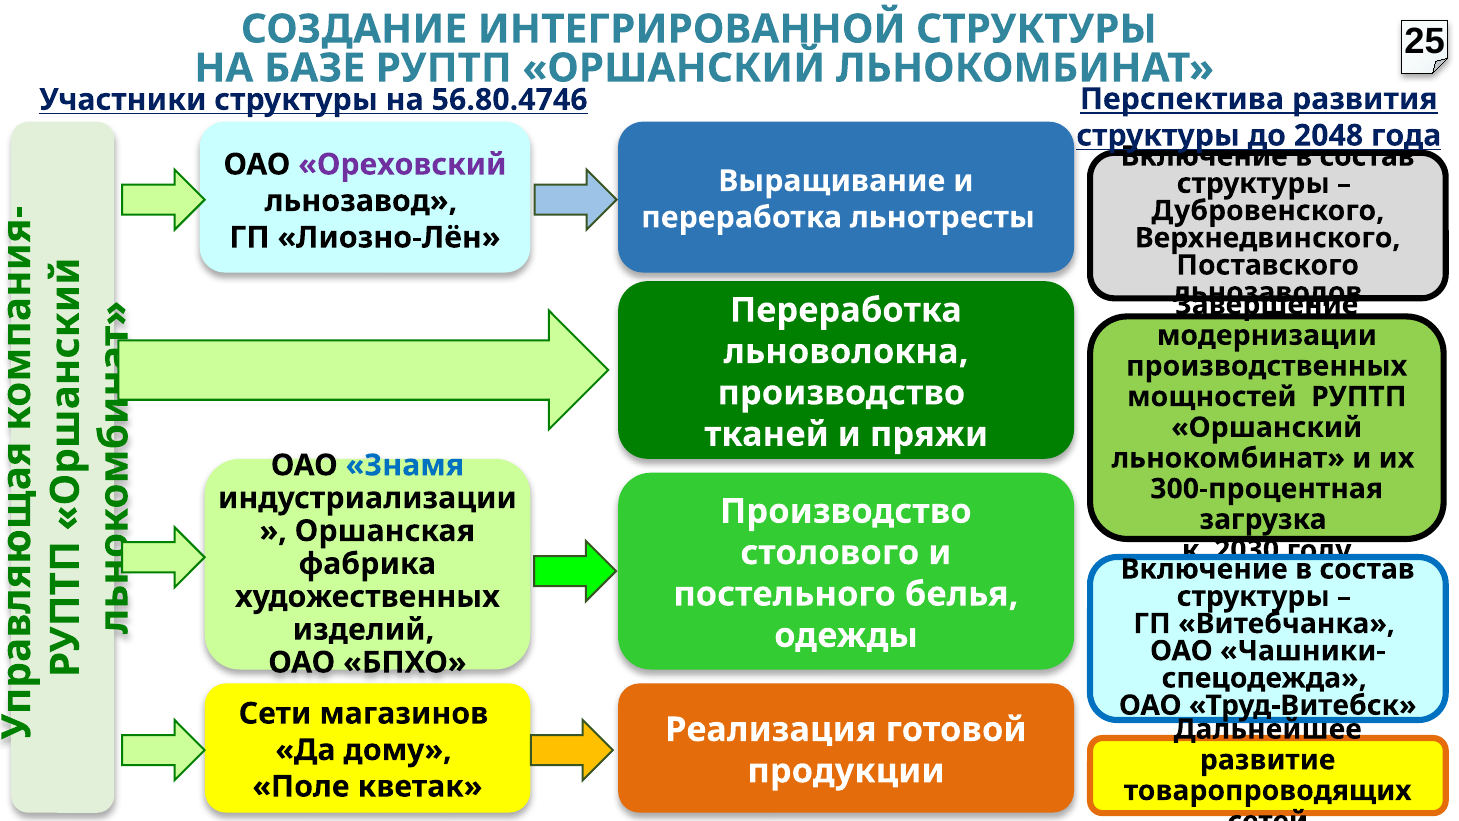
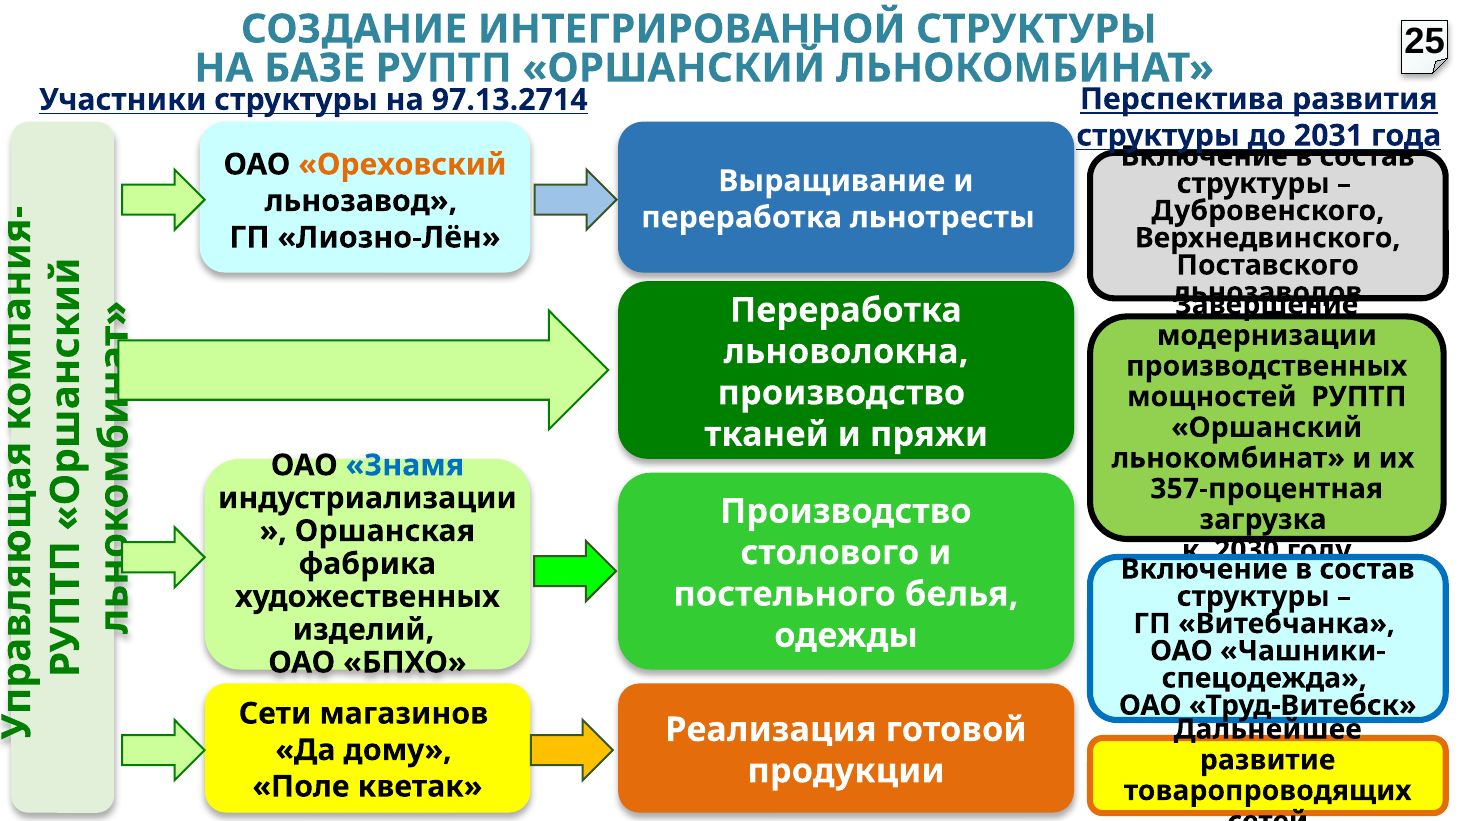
56.80.4746: 56.80.4746 -> 97.13.2714
2048: 2048 -> 2031
Ореховский colour: purple -> orange
300-процентная: 300-процентная -> 357-процентная
